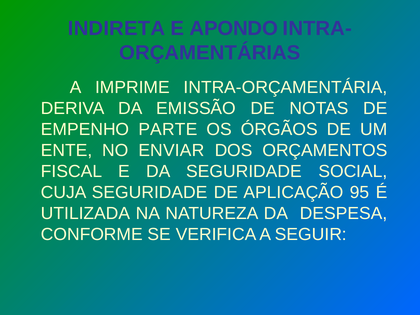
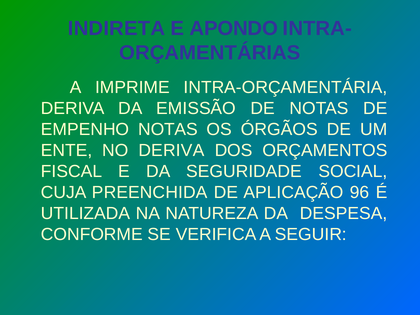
EMPENHO PARTE: PARTE -> NOTAS
NO ENVIAR: ENVIAR -> DERIVA
CUJA SEGURIDADE: SEGURIDADE -> PREENCHIDA
95: 95 -> 96
